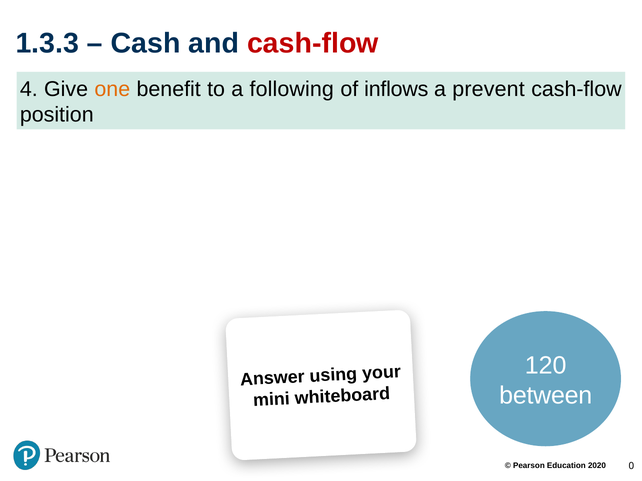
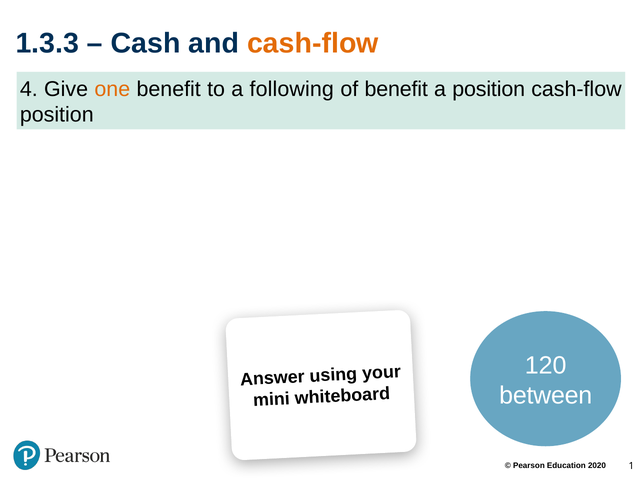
cash-flow at (313, 43) colour: red -> orange
of inflows: inflows -> benefit
a prevent: prevent -> position
0: 0 -> 1
